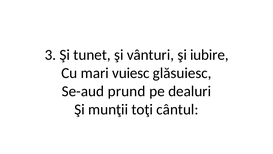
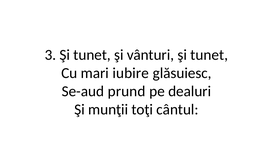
vânturi şi iubire: iubire -> tunet
vuiesc: vuiesc -> iubire
